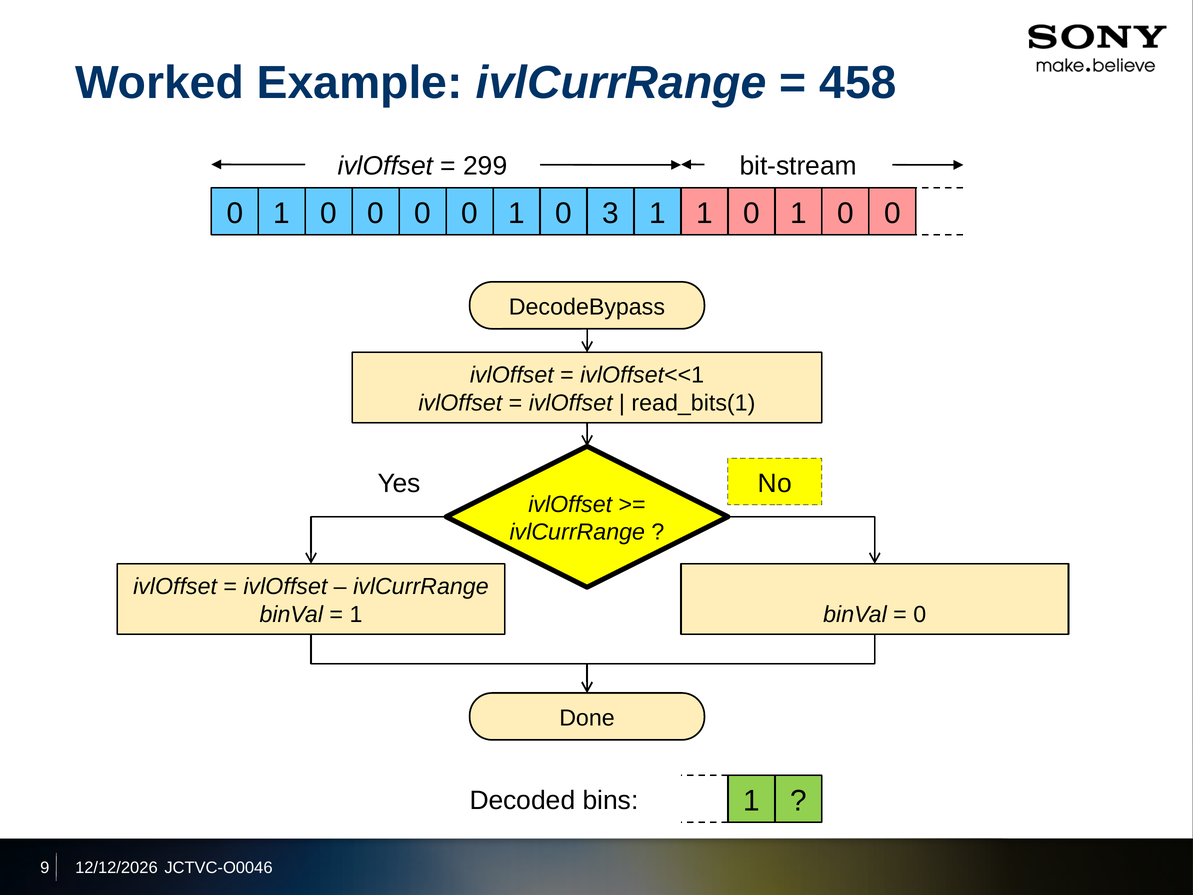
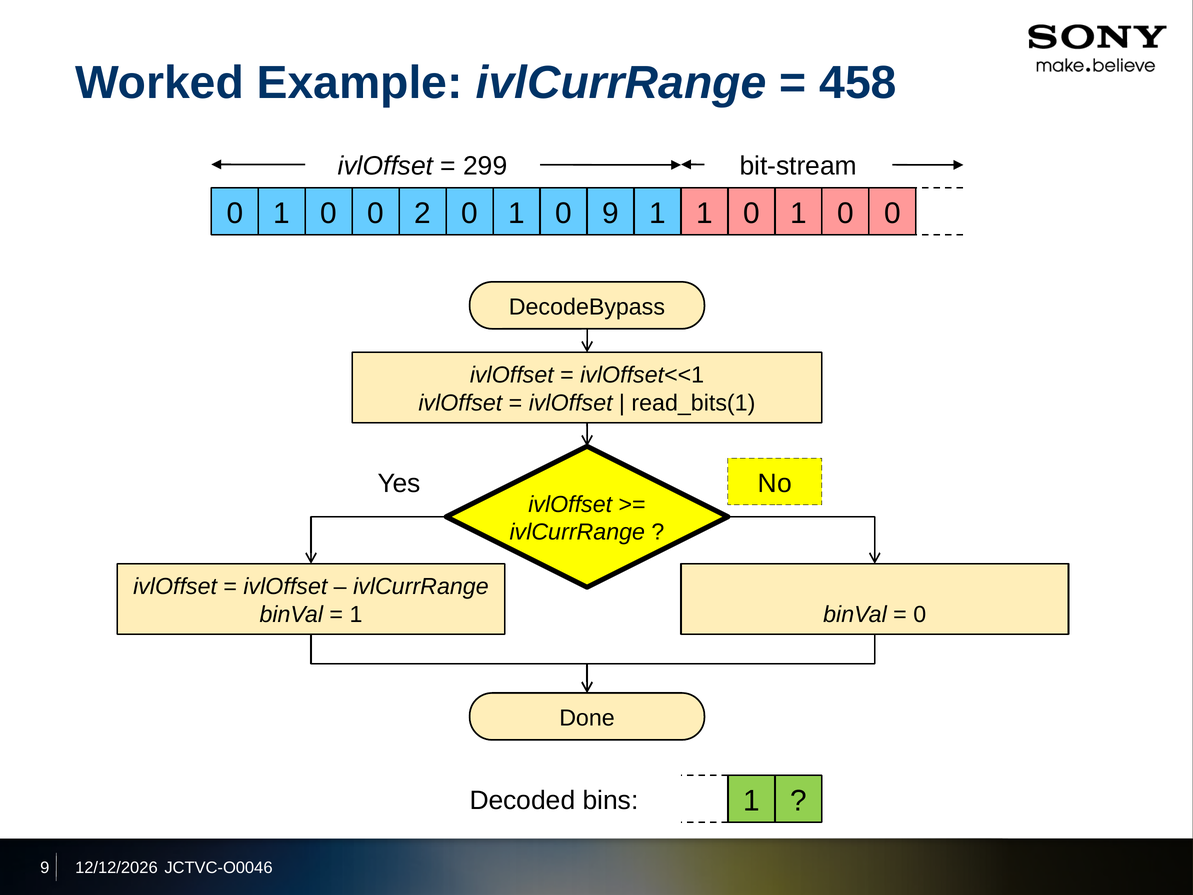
1 0 0 0: 0 -> 2
0 3: 3 -> 9
